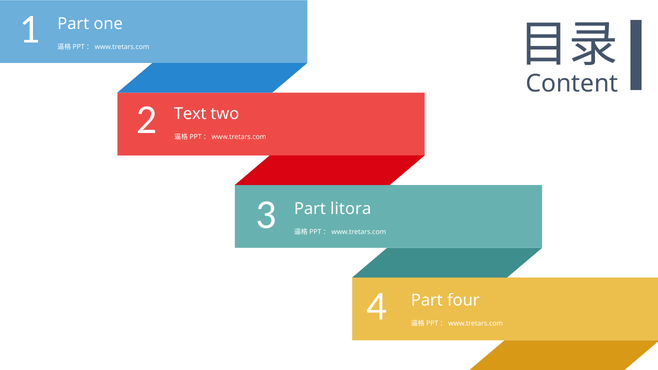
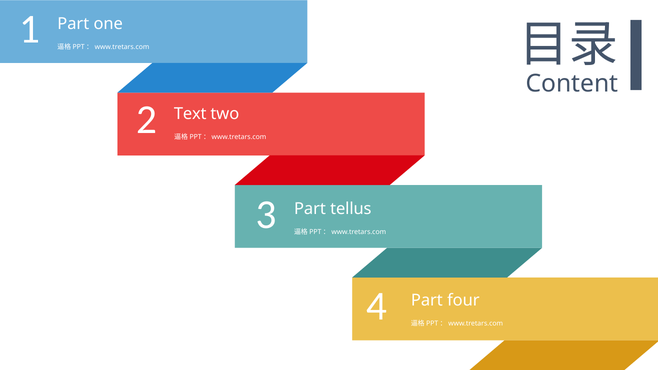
litora: litora -> tellus
